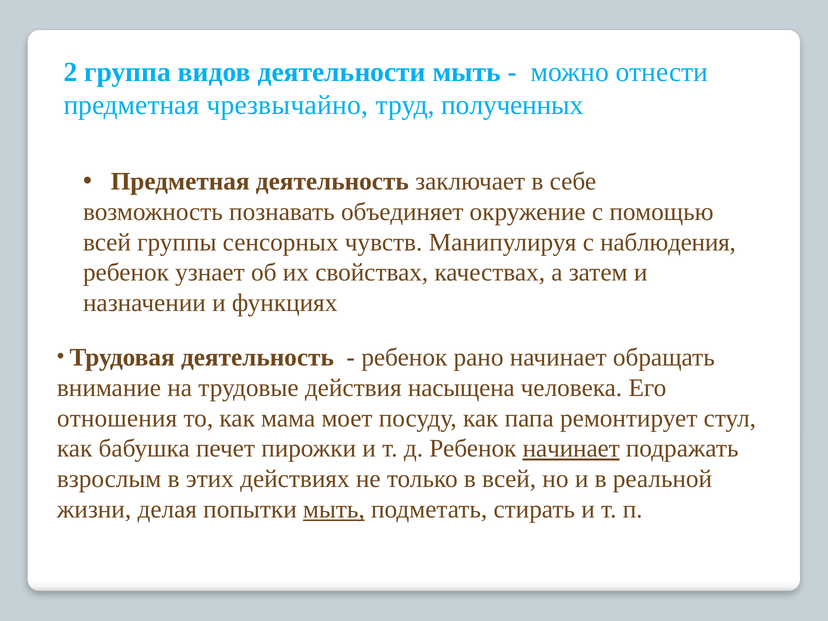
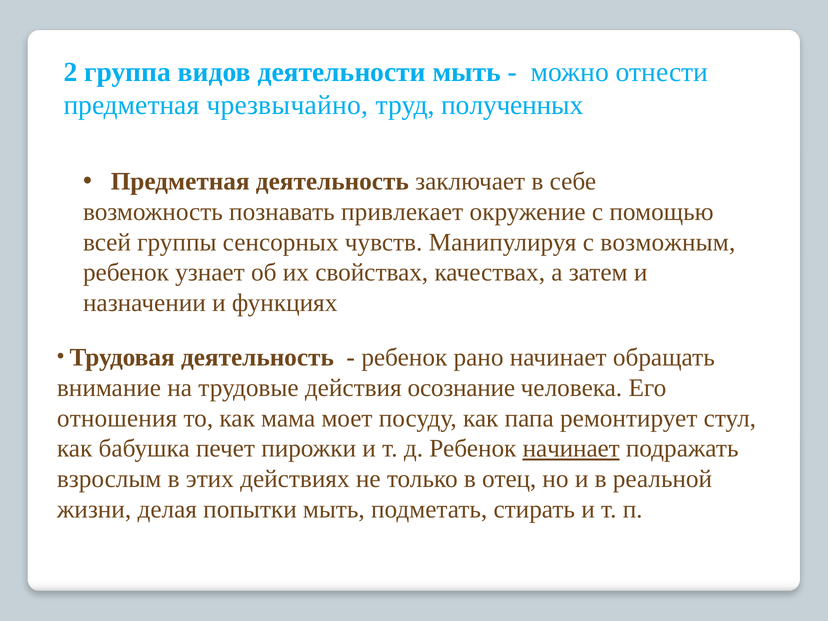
объединяет: объединяет -> привлекает
наблюдения: наблюдения -> возможным
насыщена: насыщена -> осознание
в всей: всей -> отец
мыть at (334, 509) underline: present -> none
